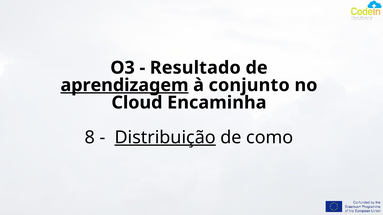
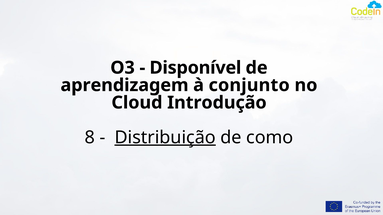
Resultado: Resultado -> Disponível
aprendizagem underline: present -> none
Encaminha: Encaminha -> Introdução
